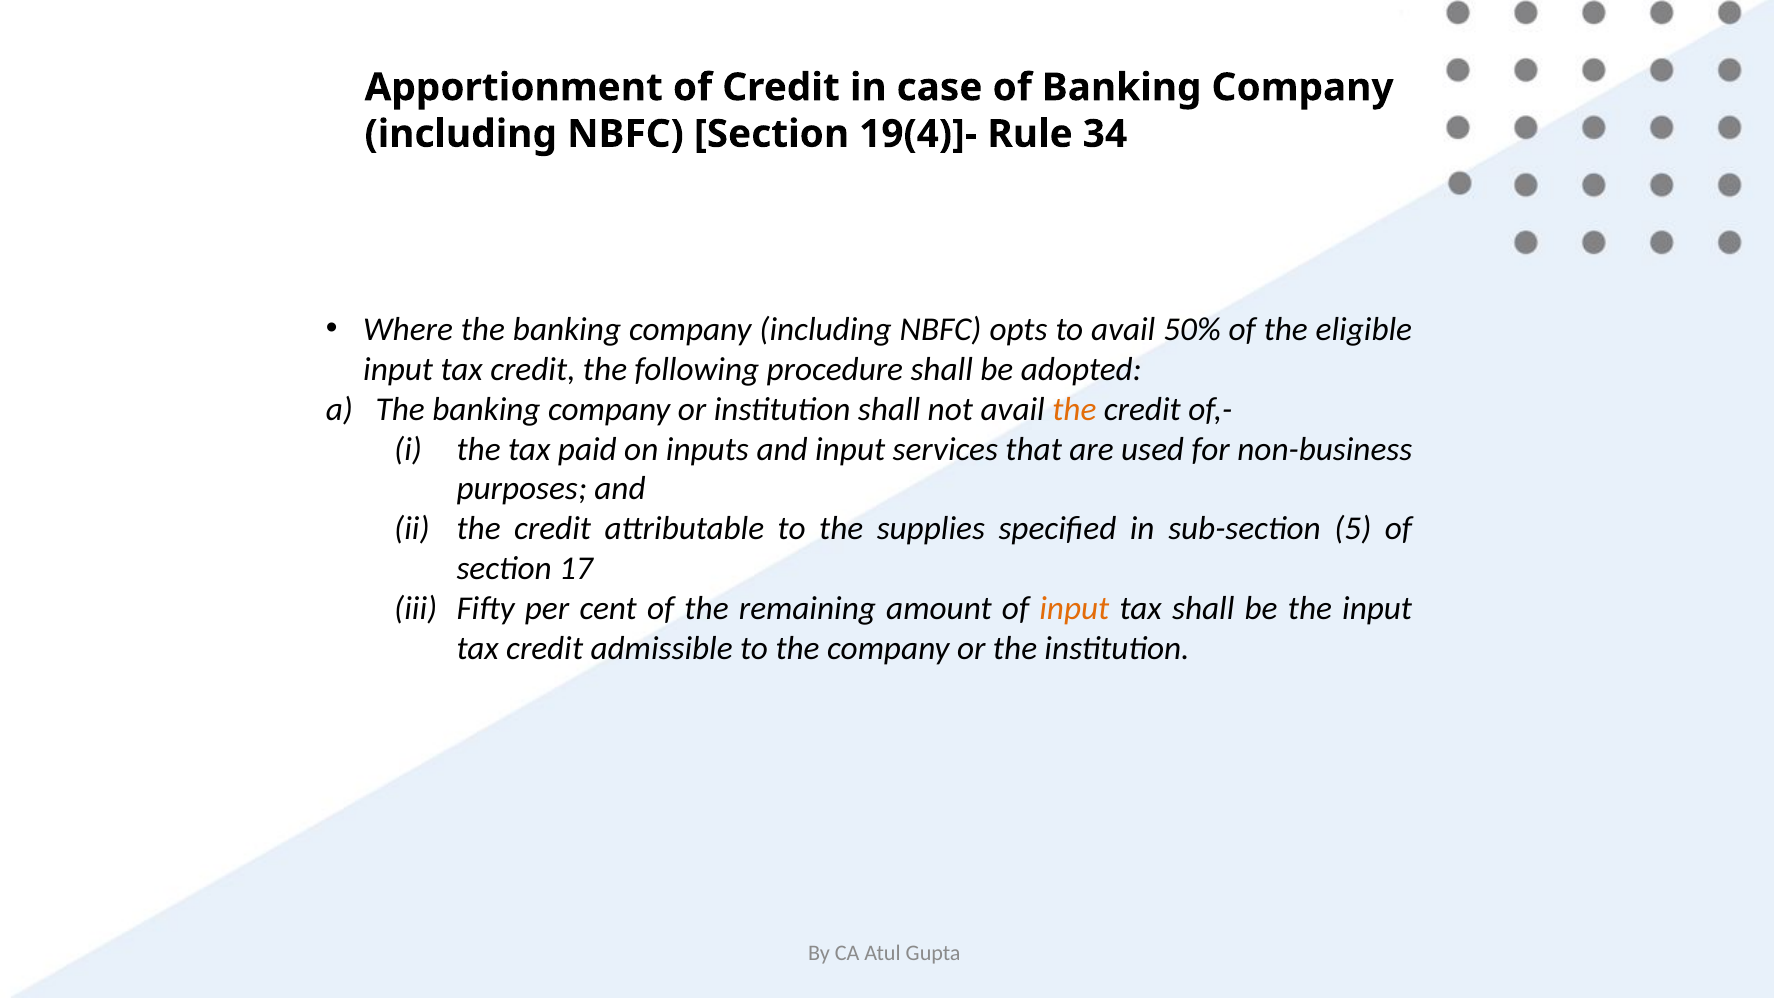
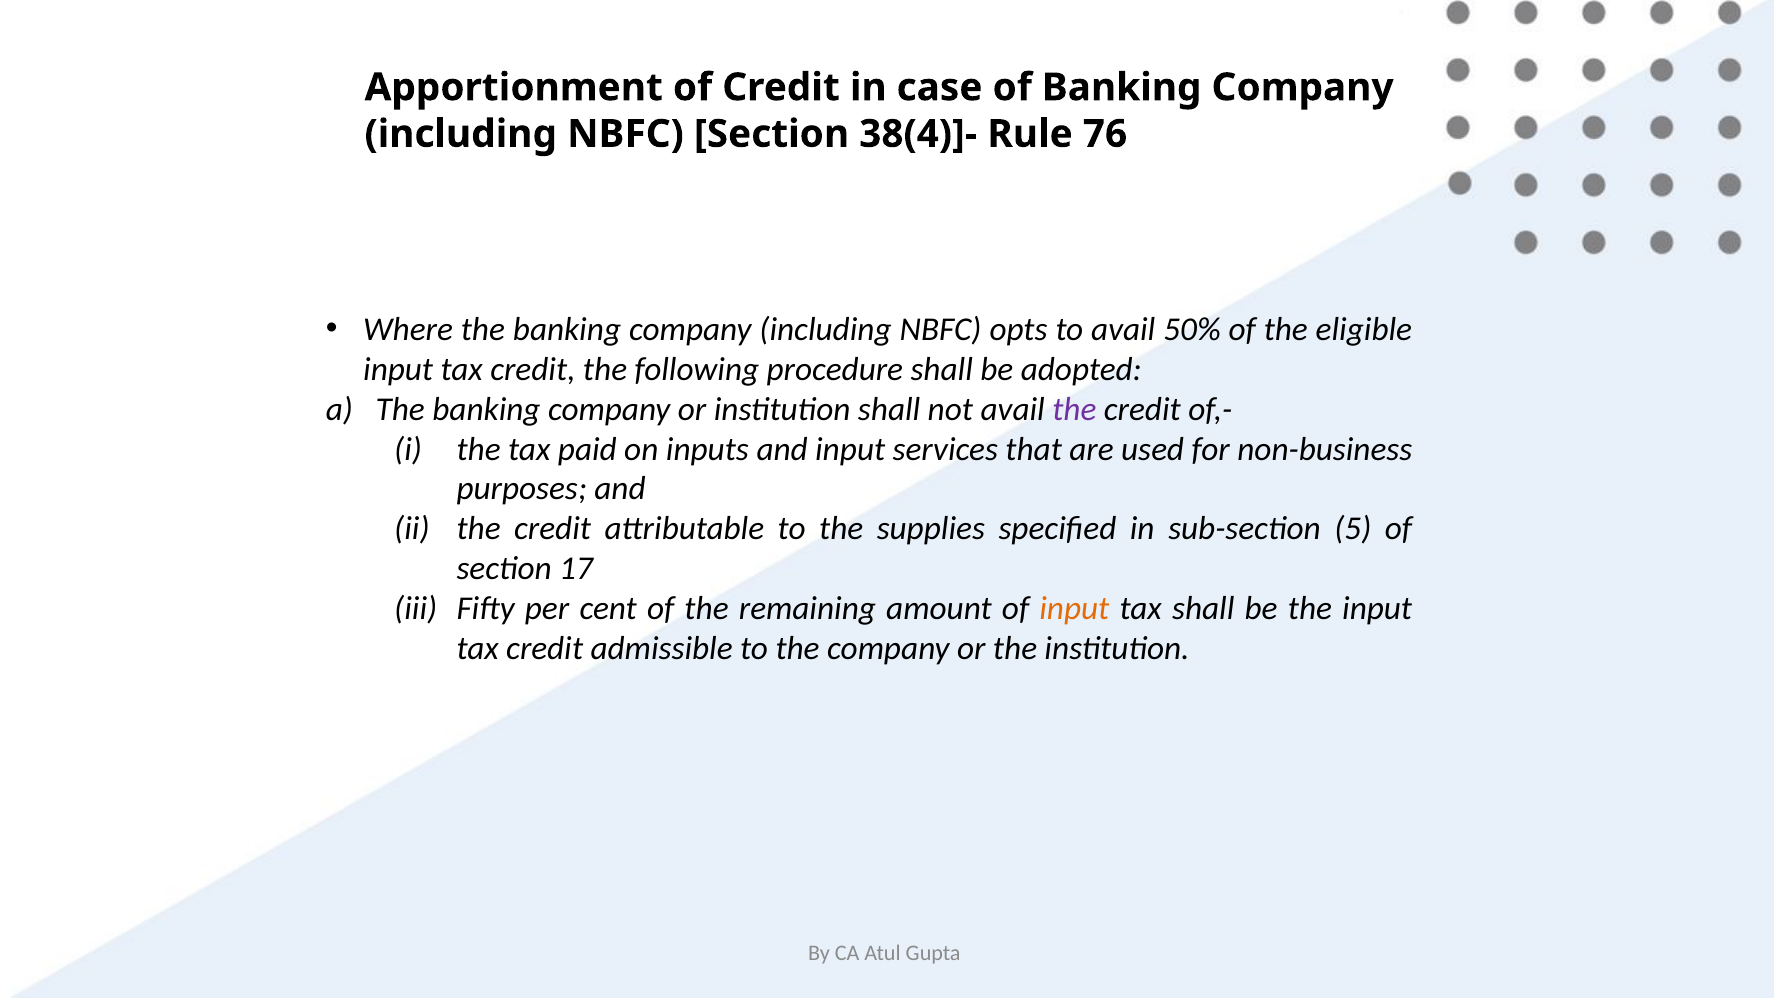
19(4)]-: 19(4)]- -> 38(4)]-
34: 34 -> 76
the at (1074, 409) colour: orange -> purple
